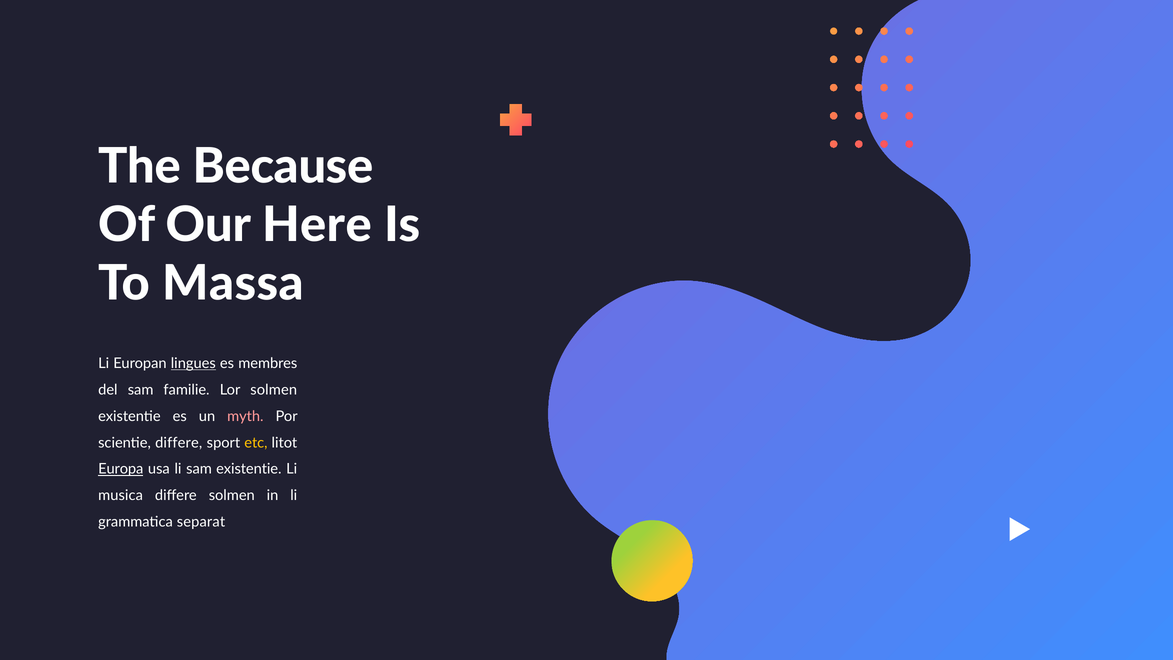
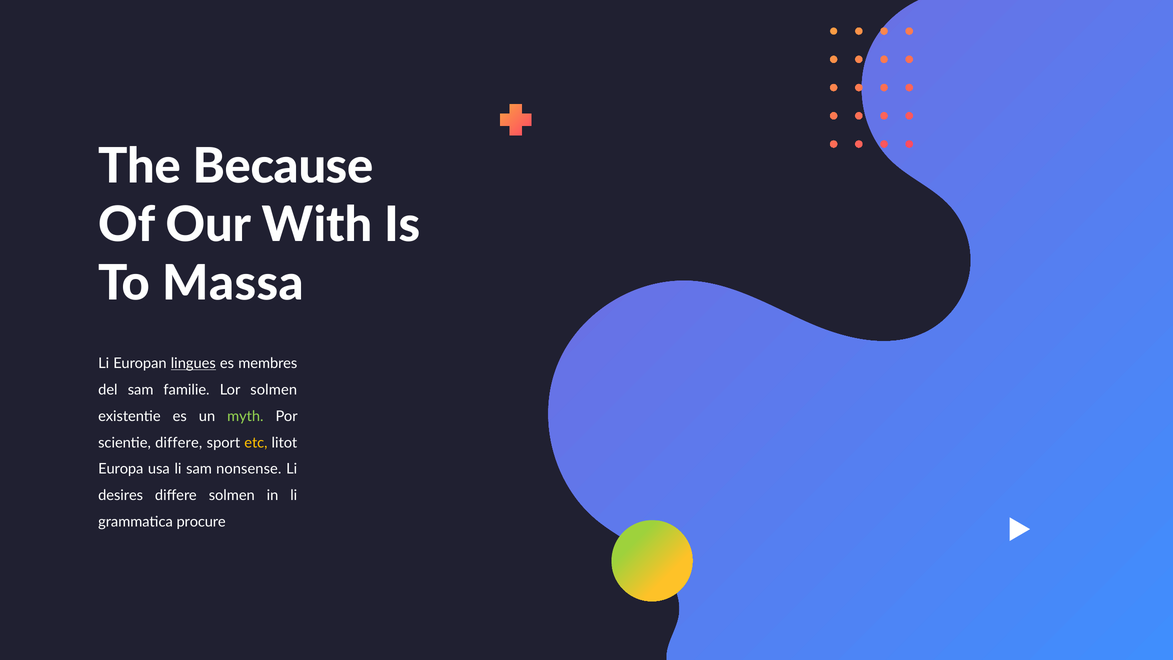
Here: Here -> With
myth colour: pink -> light green
Europa underline: present -> none
sam existentie: existentie -> nonsense
musica: musica -> desires
separat: separat -> procure
